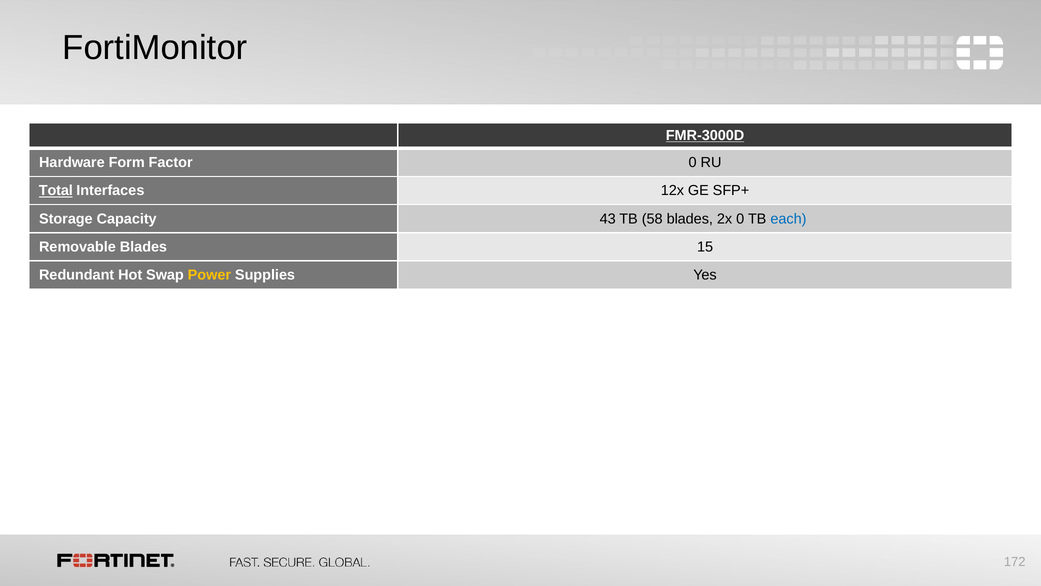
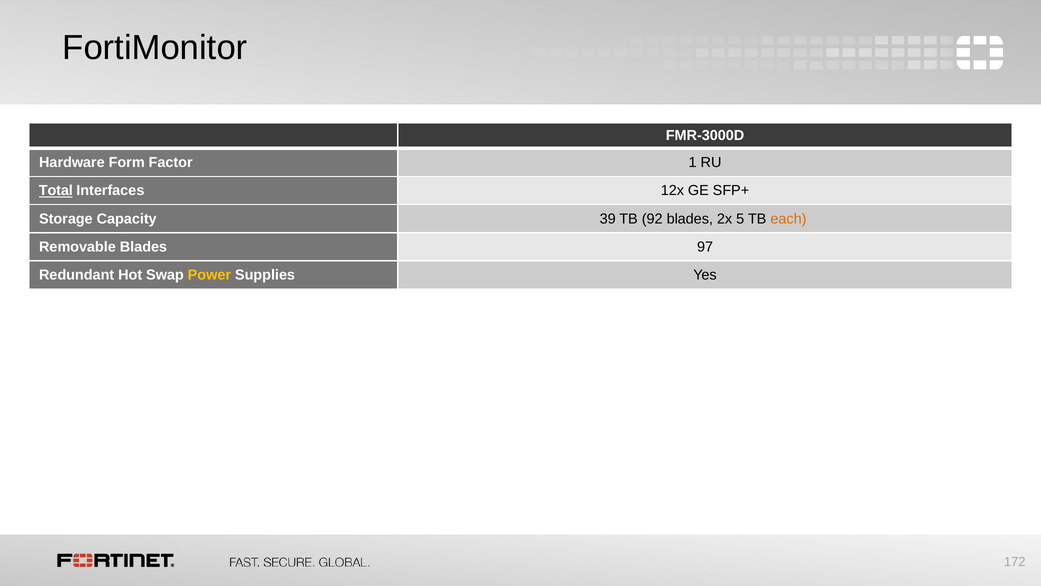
FMR-3000D underline: present -> none
Factor 0: 0 -> 1
43: 43 -> 39
58: 58 -> 92
2x 0: 0 -> 5
each colour: blue -> orange
15: 15 -> 97
